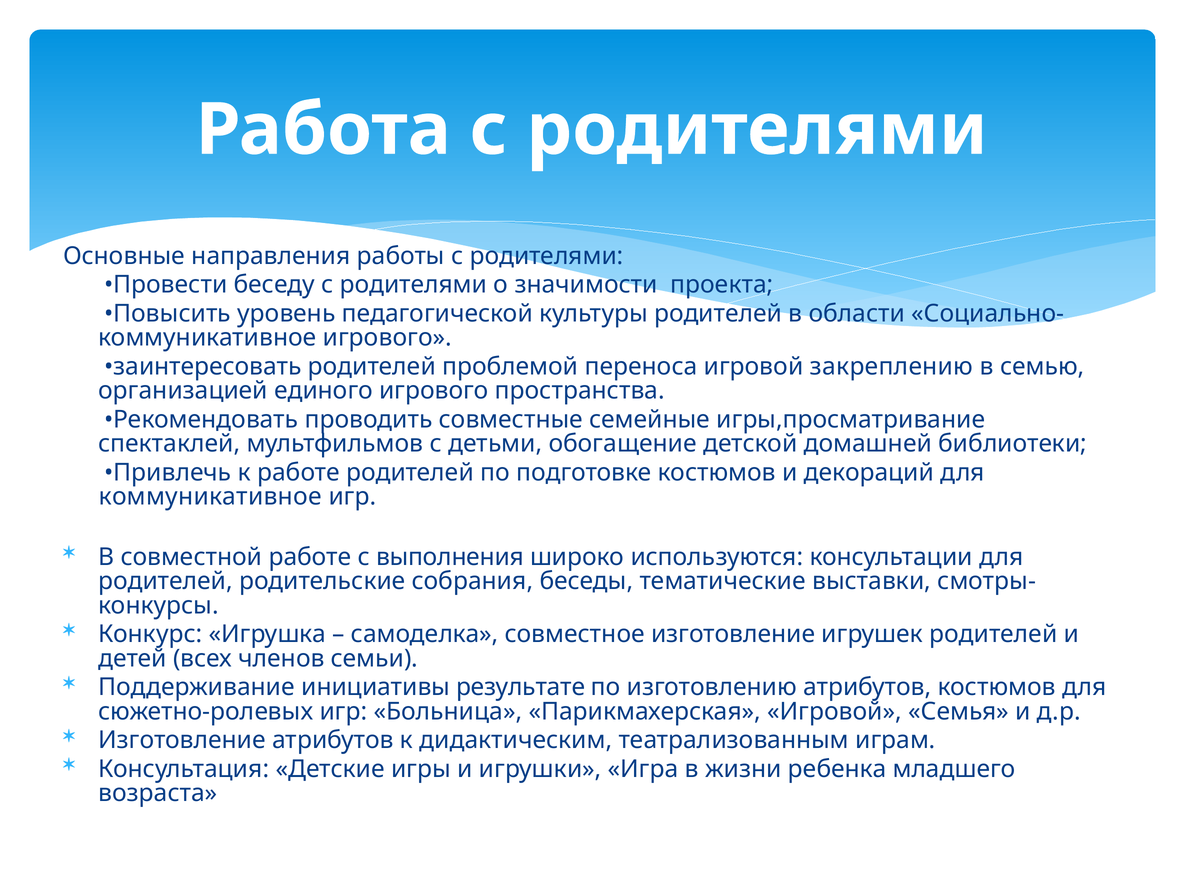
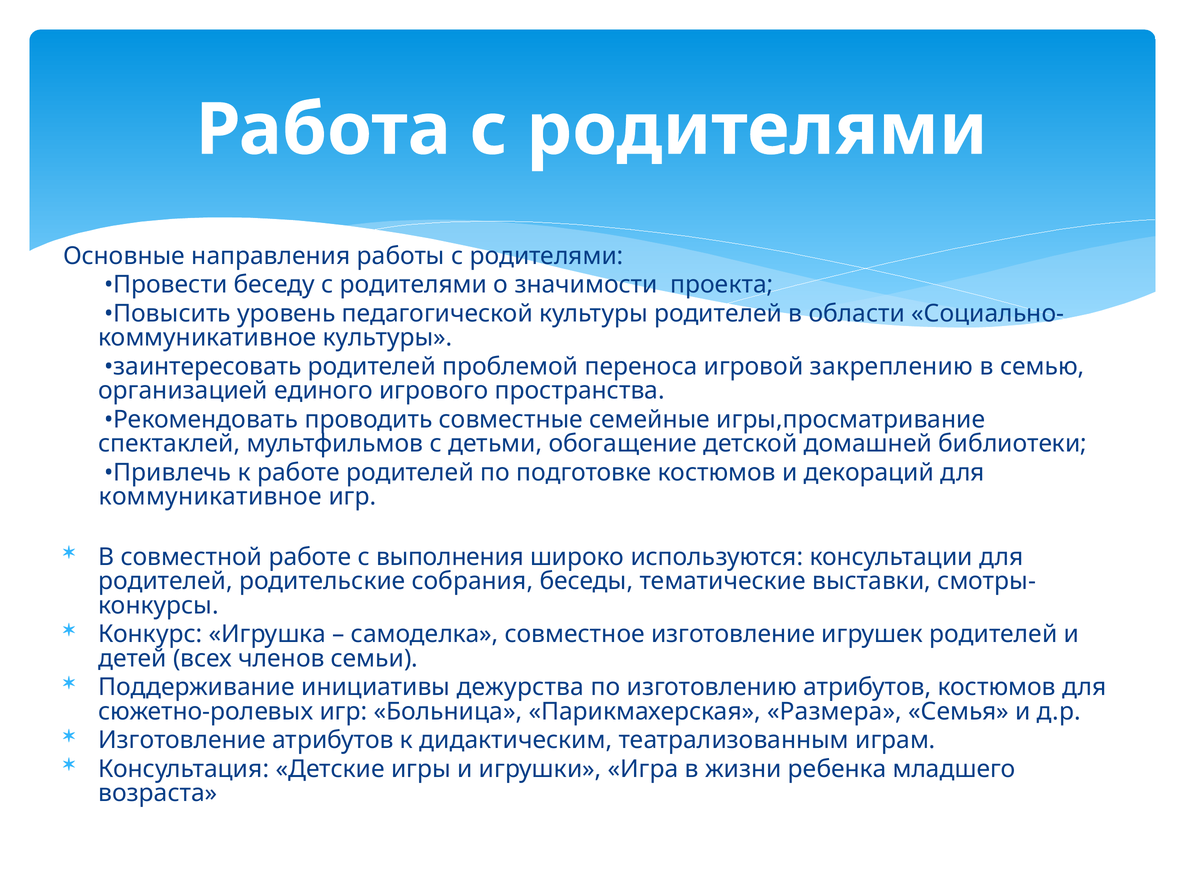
игрового at (387, 338): игрового -> культуры
результате: результате -> дежурства
Парикмахерская Игровой: Игровой -> Размера
